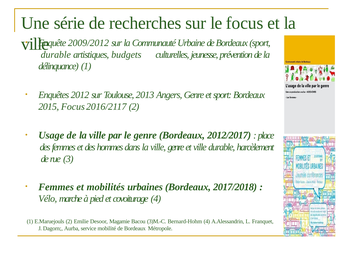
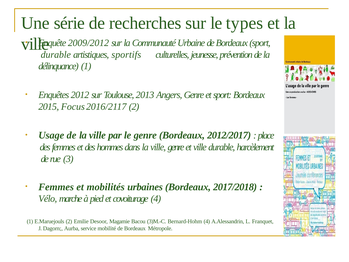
le focus: focus -> types
budgets: budgets -> sportifs
